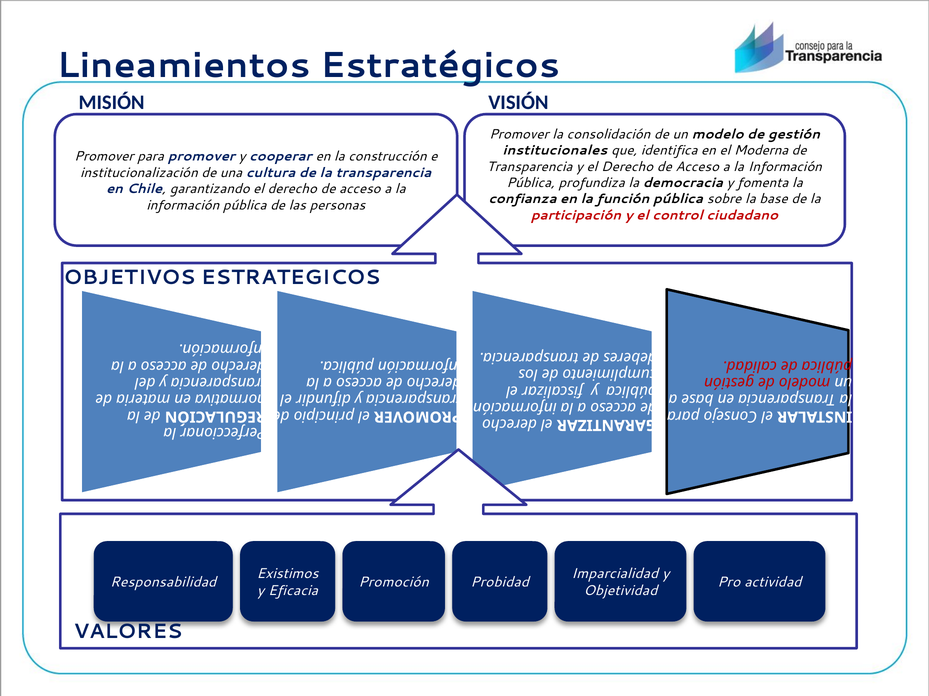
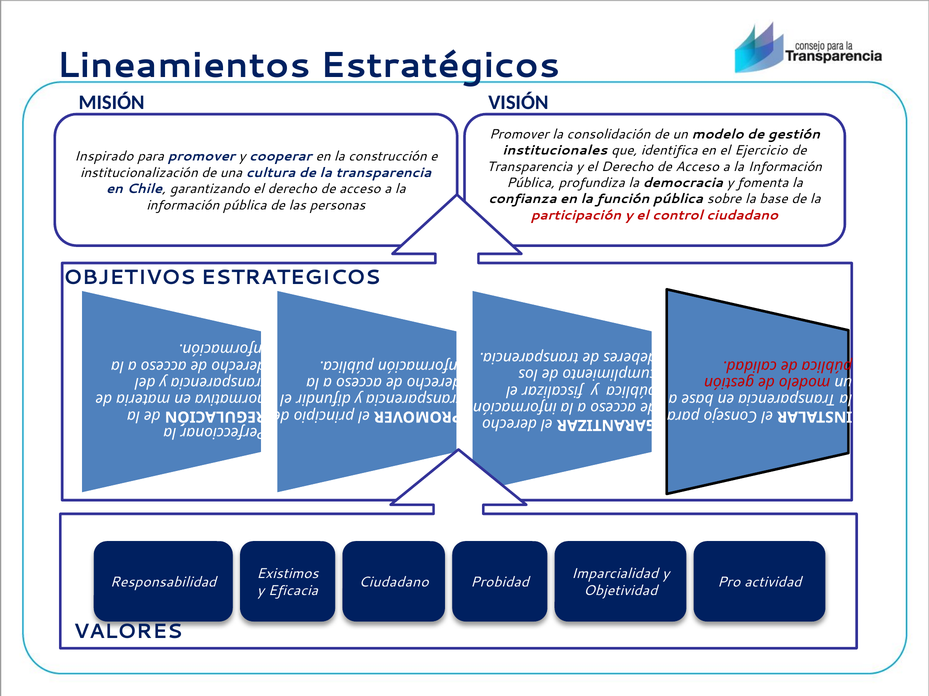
Moderna: Moderna -> Ejercicio
Promover at (104, 157): Promover -> Inspirado
Promoción at (394, 583): Promoción -> Ciudadano
